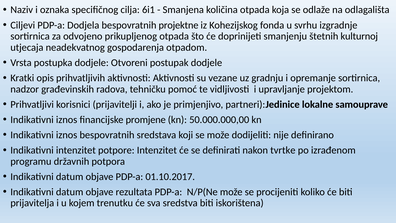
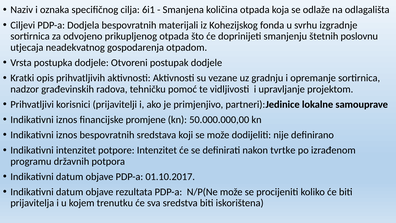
projektne: projektne -> materijali
kulturnoj: kulturnoj -> poslovnu
